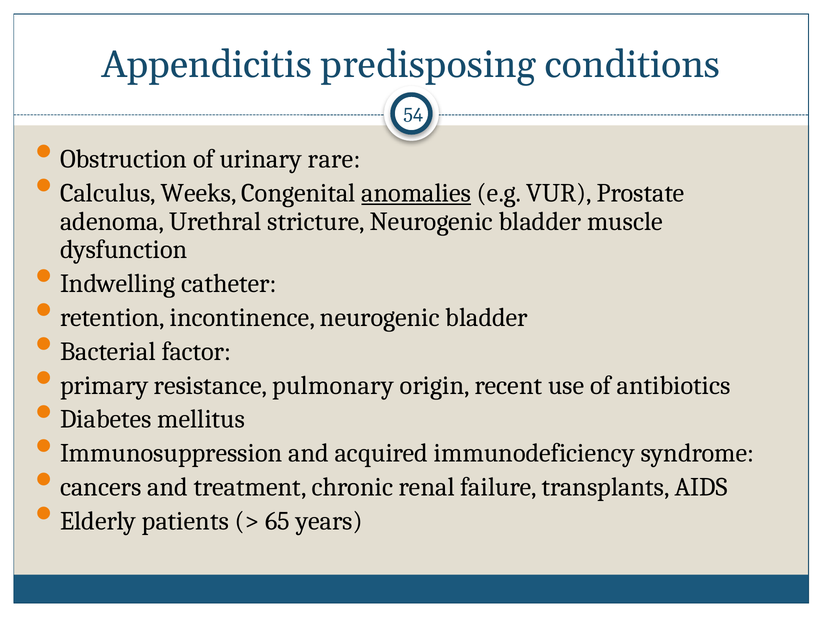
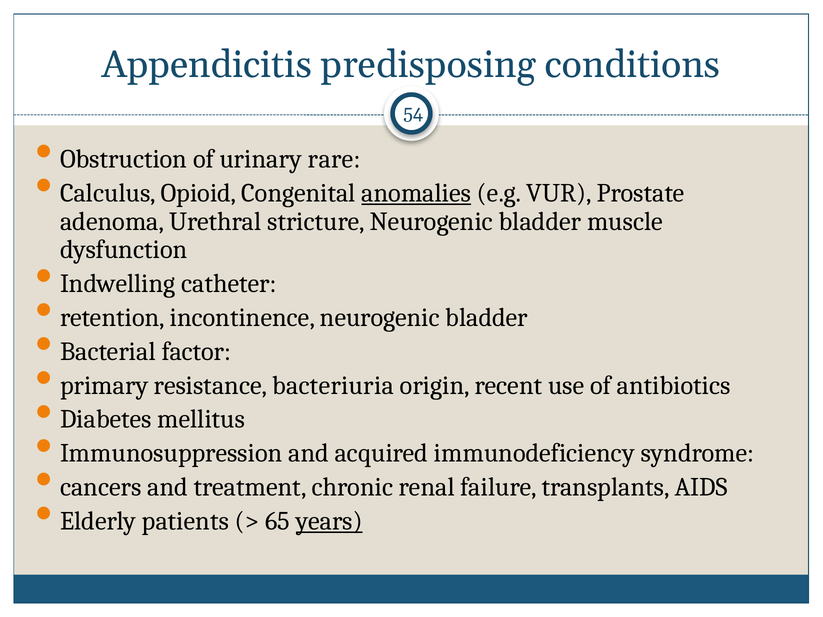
Weeks: Weeks -> Opioid
pulmonary: pulmonary -> bacteriuria
years underline: none -> present
